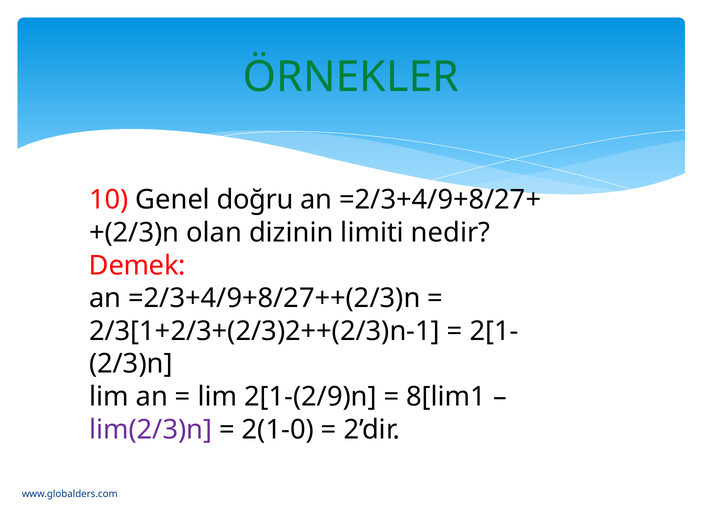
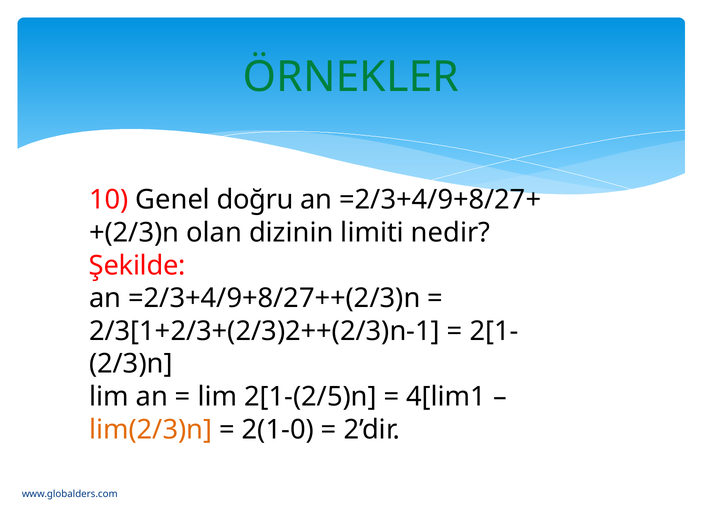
Demek: Demek -> Şekilde
2[1-(2/9)n: 2[1-(2/9)n -> 2[1-(2/5)n
8[lim1: 8[lim1 -> 4[lim1
lim(2/3)n colour: purple -> orange
